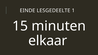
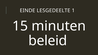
elkaar: elkaar -> beleid
